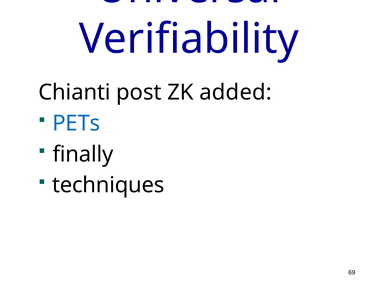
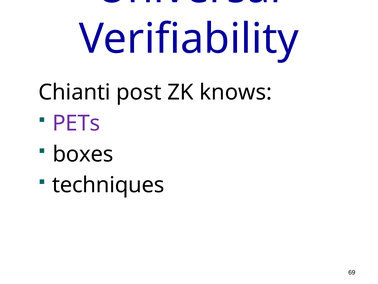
added: added -> knows
PETs colour: blue -> purple
finally: finally -> boxes
